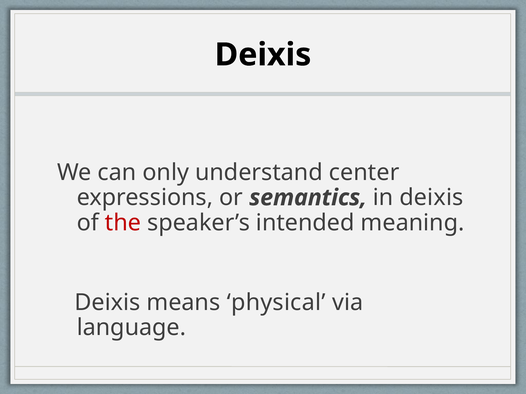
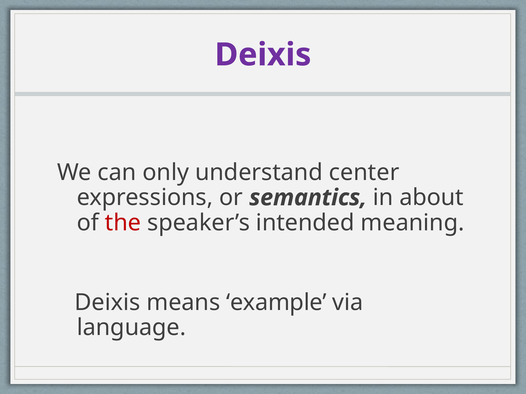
Deixis at (263, 55) colour: black -> purple
in deixis: deixis -> about
physical: physical -> example
